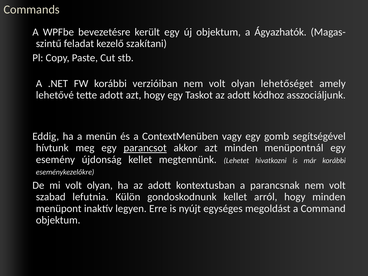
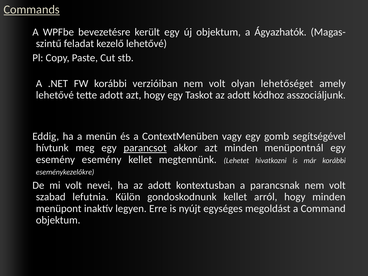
Commands underline: none -> present
kezelő szakítani: szakítani -> lehetővé
esemény újdonság: újdonság -> esemény
mi volt olyan: olyan -> nevei
